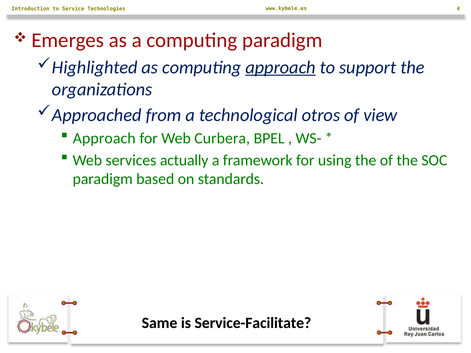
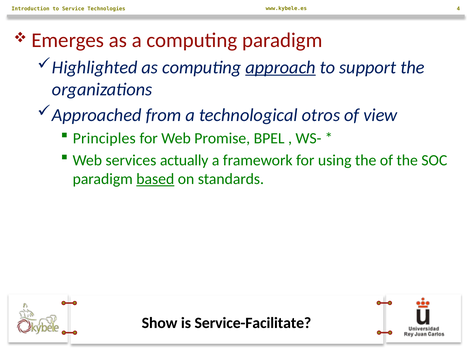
Approach at (104, 138): Approach -> Principles
Curbera: Curbera -> Promise
based underline: none -> present
Same: Same -> Show
